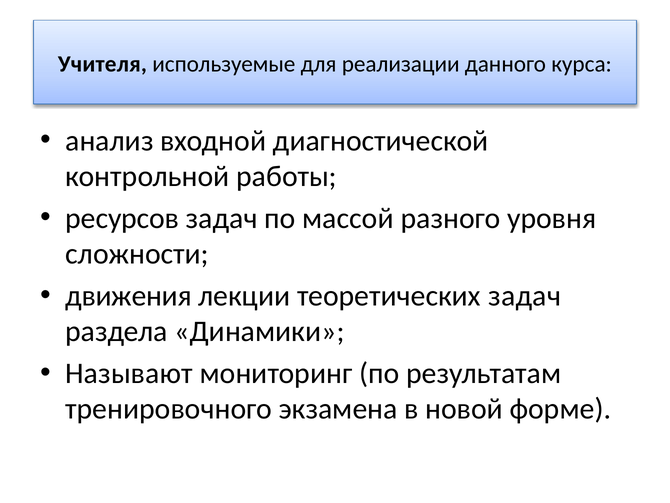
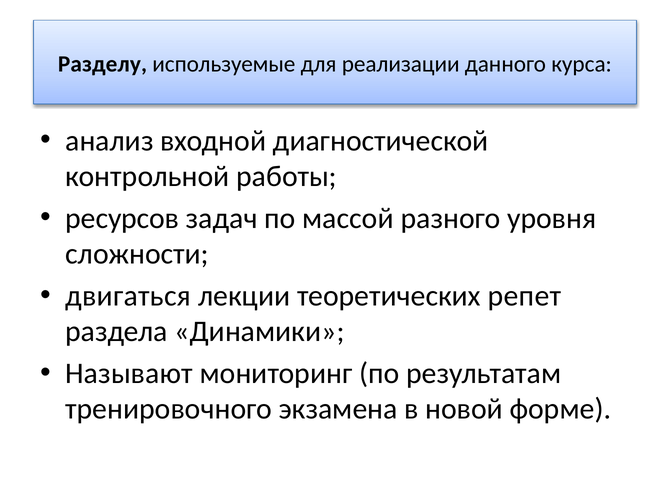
Учителя: Учителя -> Разделу
движения: движения -> двигаться
теоретических задач: задач -> репет
